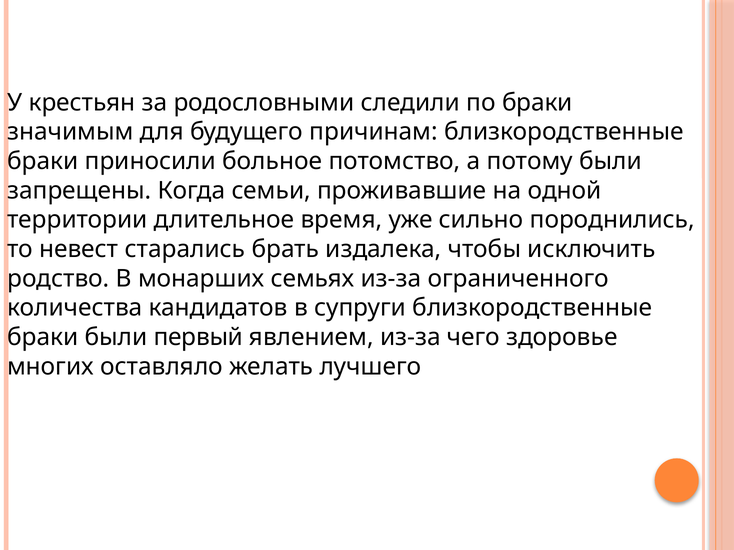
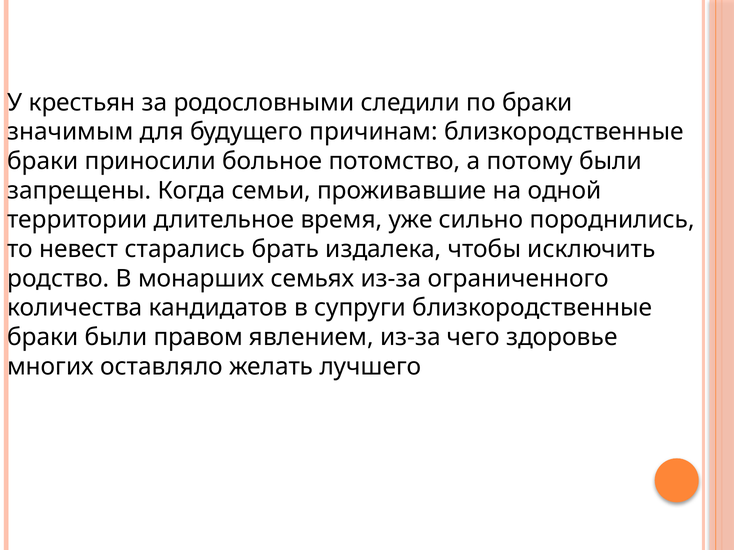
первый: первый -> правом
